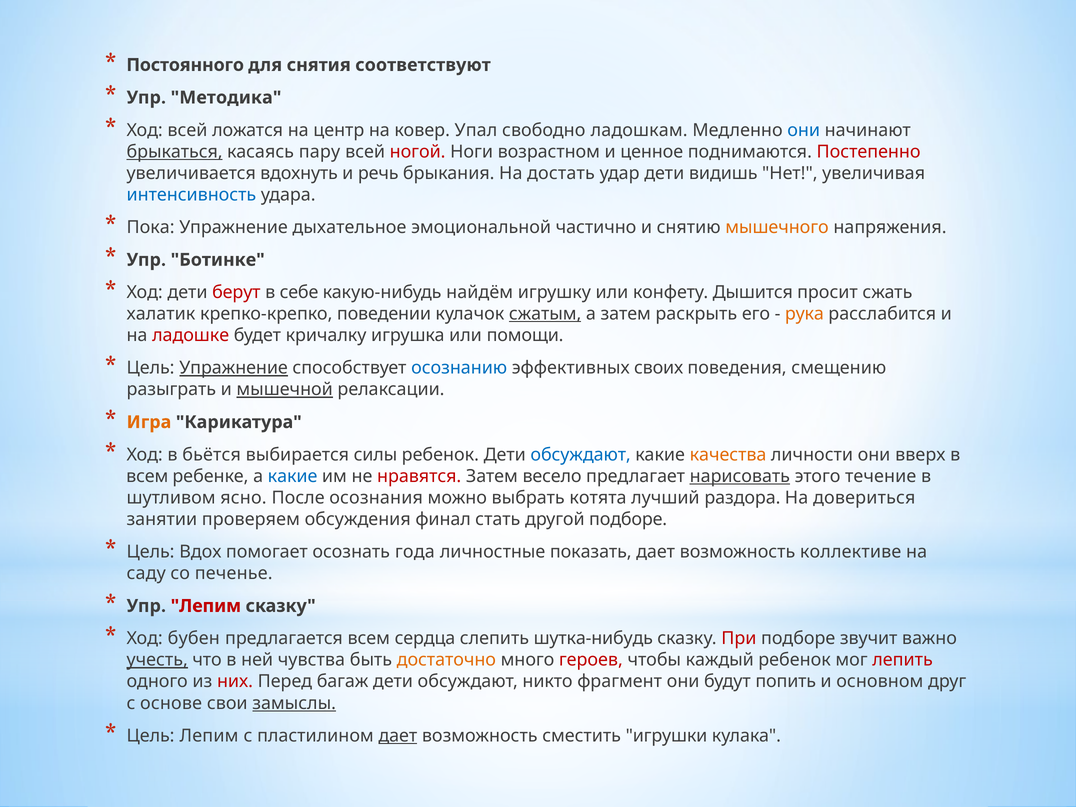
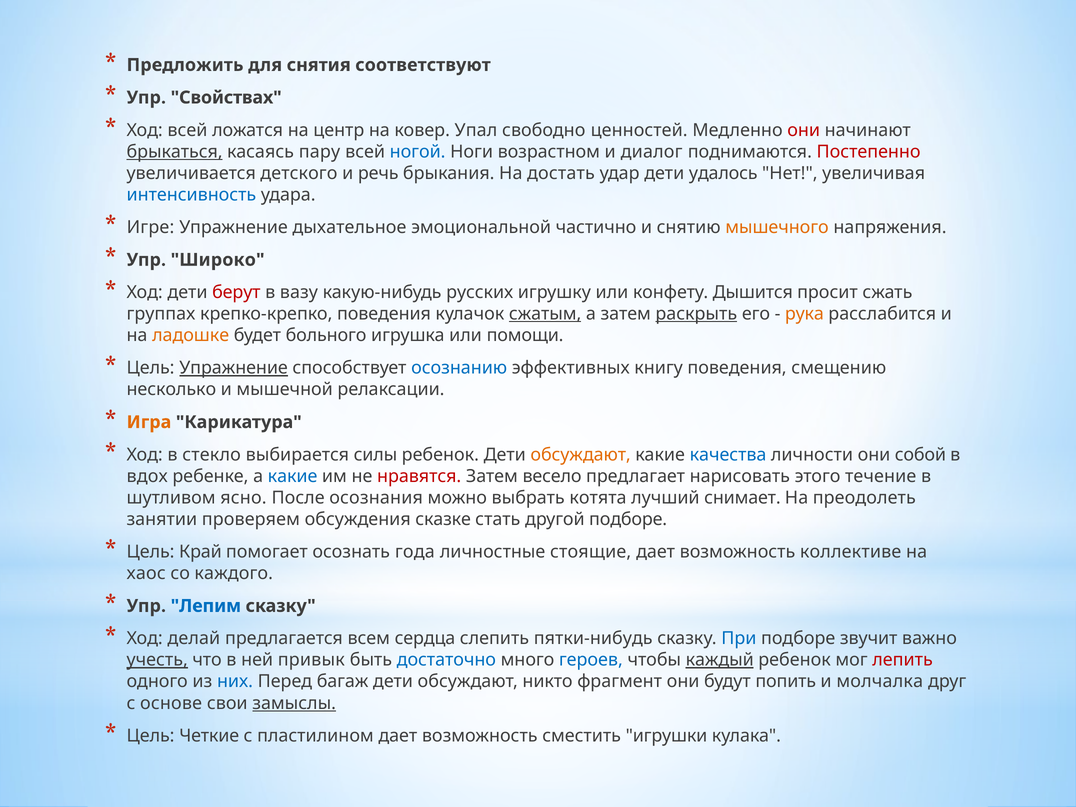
Постоянного: Постоянного -> Предложить
Методика: Методика -> Свойствах
ладошкам: ладошкам -> ценностей
они at (804, 130) colour: blue -> red
ногой colour: red -> blue
ценное: ценное -> диалог
вдохнуть: вдохнуть -> детского
видишь: видишь -> удалось
Пока: Пока -> Игре
Ботинке: Ботинке -> Широко
себе: себе -> вазу
найдём: найдём -> русских
халатик: халатик -> группах
крепко-крепко поведении: поведении -> поведения
раскрыть underline: none -> present
ладошке colour: red -> orange
кричалку: кричалку -> больного
своих: своих -> книгу
разыграть: разыграть -> несколько
мышечной underline: present -> none
бьётся: бьётся -> стекло
обсуждают at (581, 455) colour: blue -> orange
качества colour: orange -> blue
вверх: вверх -> собой
всем at (147, 476): всем -> вдох
нарисовать underline: present -> none
раздора: раздора -> снимает
довериться: довериться -> преодолеть
финал: финал -> сказке
Вдох: Вдох -> Край
показать: показать -> стоящие
саду: саду -> хаос
печенье: печенье -> каждого
Лепим at (206, 606) colour: red -> blue
бубен: бубен -> делай
шутка-нибудь: шутка-нибудь -> пятки-нибудь
При colour: red -> blue
чувства: чувства -> привык
достаточно colour: orange -> blue
героев colour: red -> blue
каждый underline: none -> present
них colour: red -> blue
основном: основном -> молчалка
Цель Лепим: Лепим -> Четкие
дает at (398, 736) underline: present -> none
